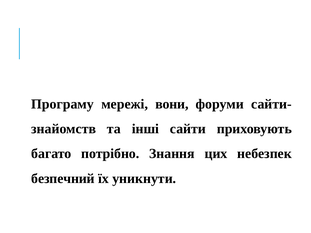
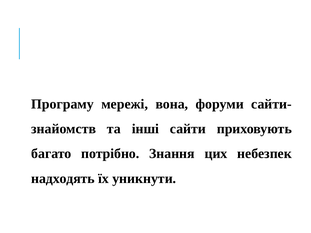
вони: вони -> вона
безпечний: безпечний -> надходять
